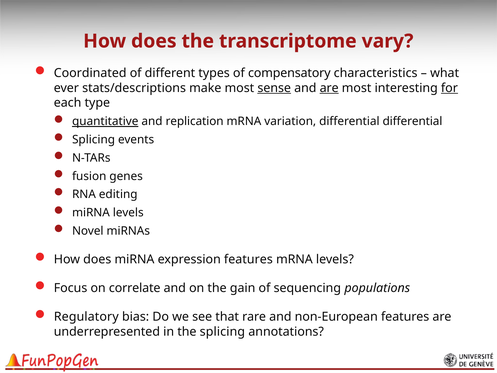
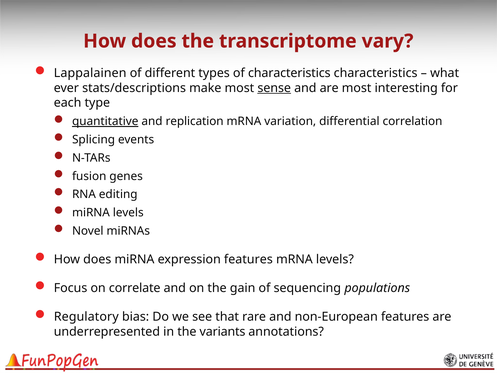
Coordinated: Coordinated -> Lappalainen
of compensatory: compensatory -> characteristics
are at (329, 88) underline: present -> none
for underline: present -> none
differential differential: differential -> correlation
the splicing: splicing -> variants
